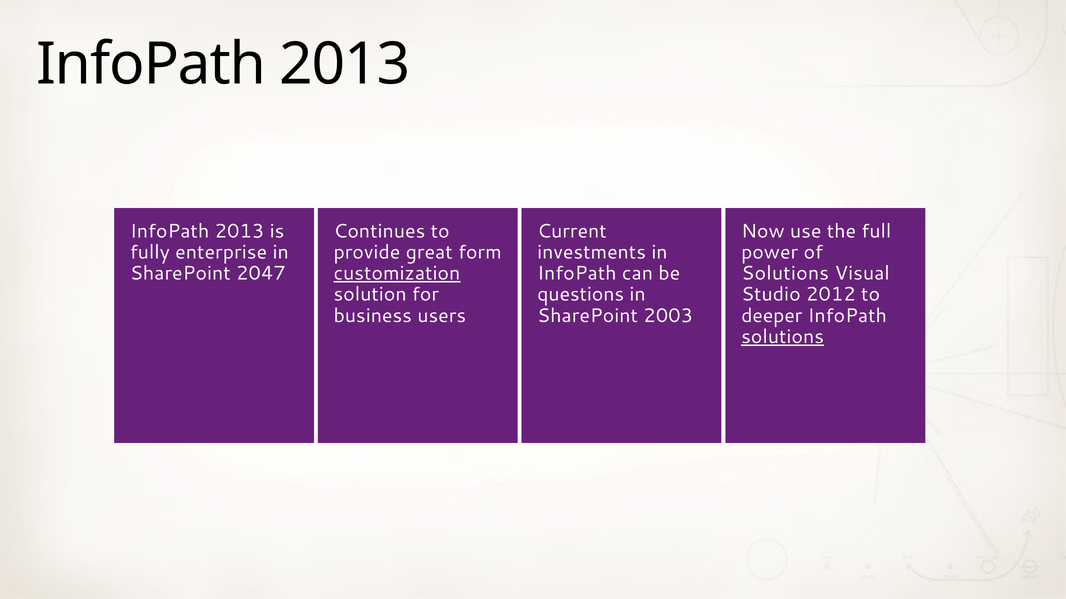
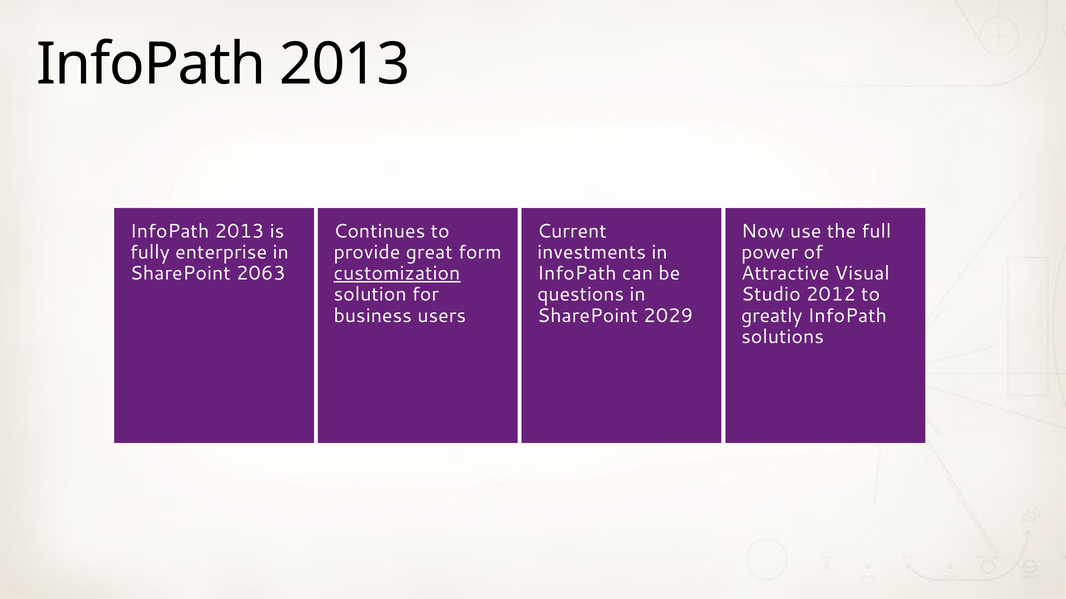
2047: 2047 -> 2063
Solutions at (785, 274): Solutions -> Attractive
2003: 2003 -> 2029
deeper: deeper -> greatly
solutions at (783, 337) underline: present -> none
